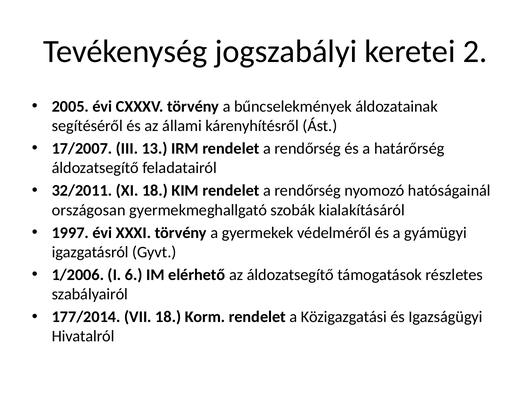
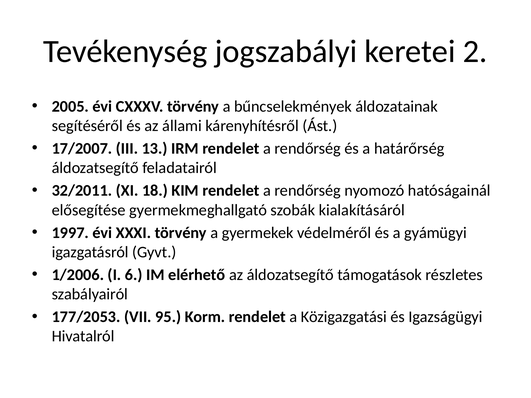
országosan: országosan -> elősegítése
177/2014: 177/2014 -> 177/2053
VII 18: 18 -> 95
